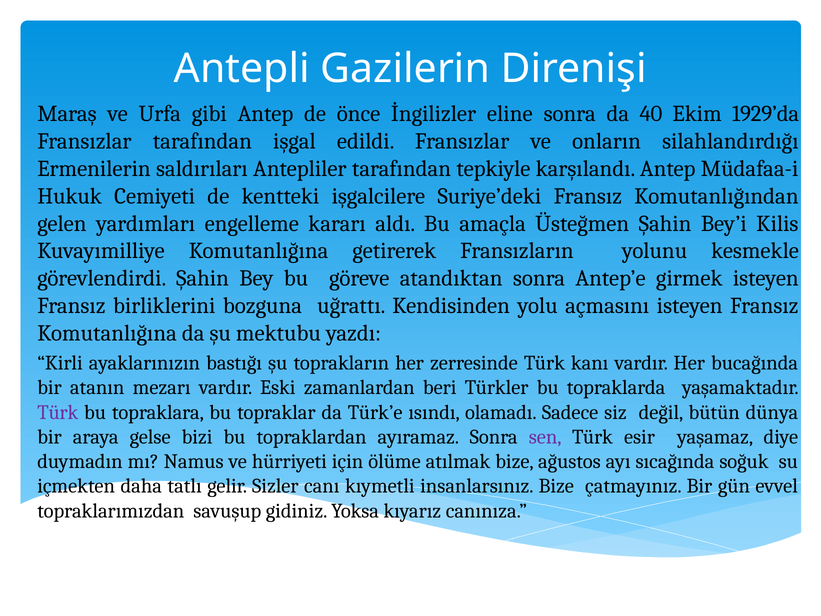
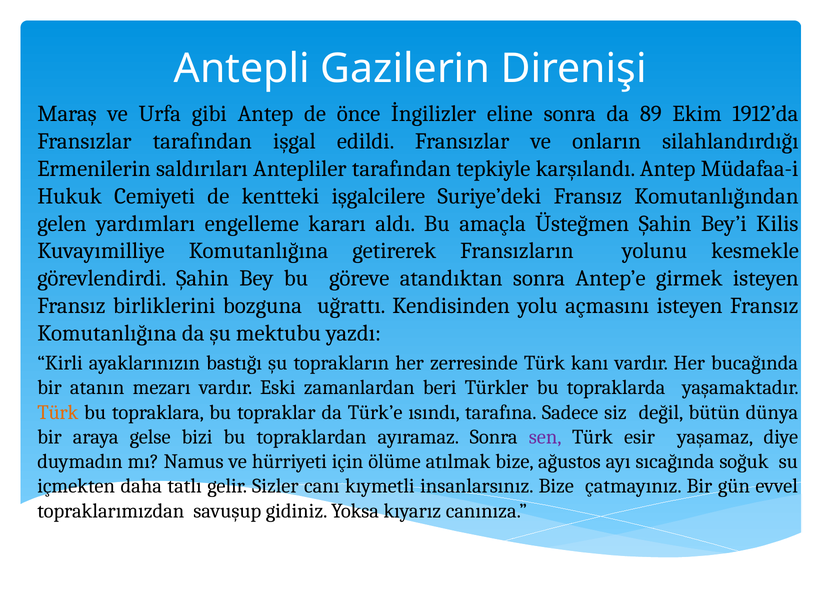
40: 40 -> 89
1929’da: 1929’da -> 1912’da
Türk at (58, 412) colour: purple -> orange
olamadı: olamadı -> tarafına
